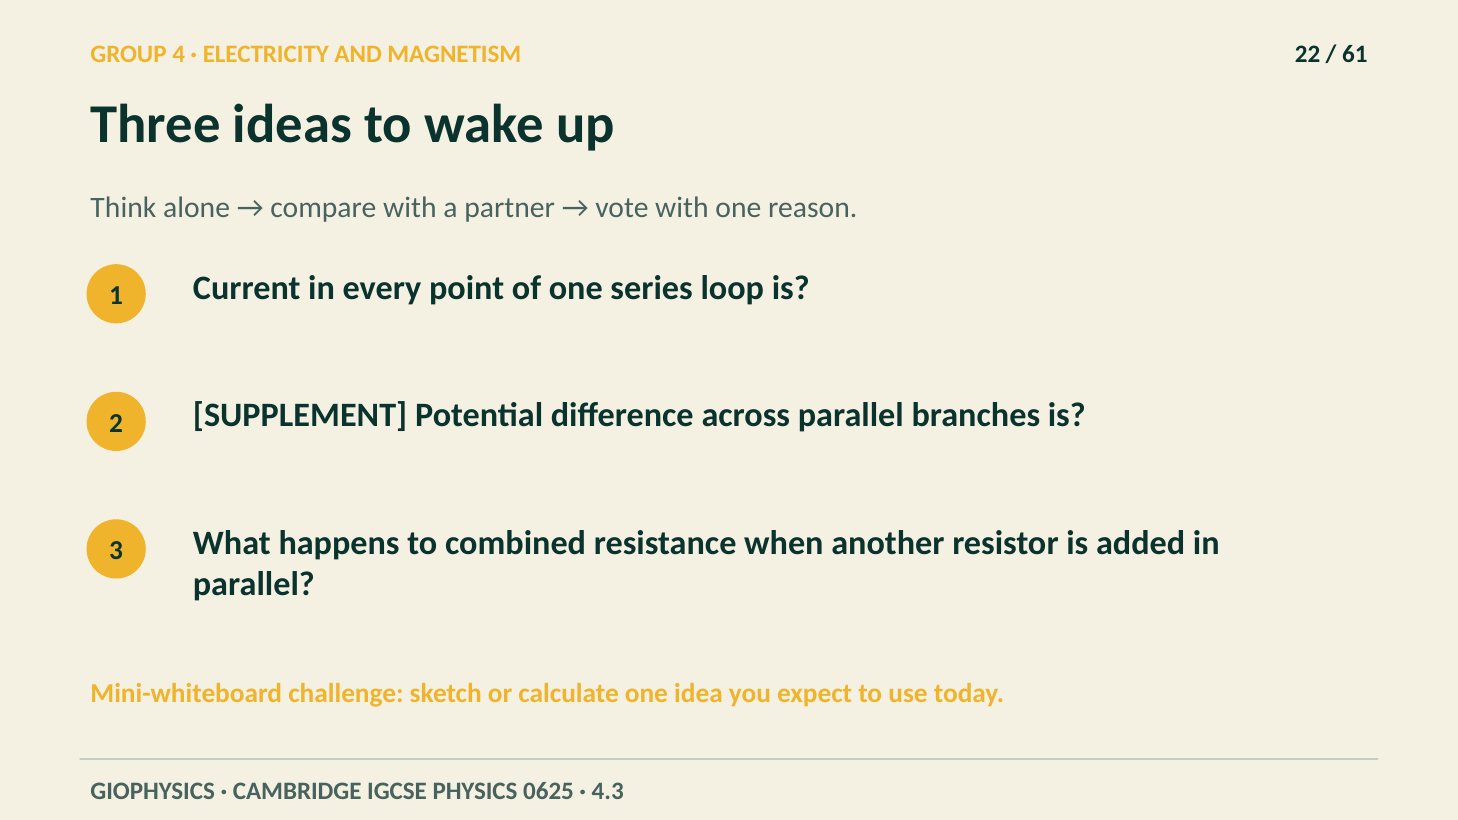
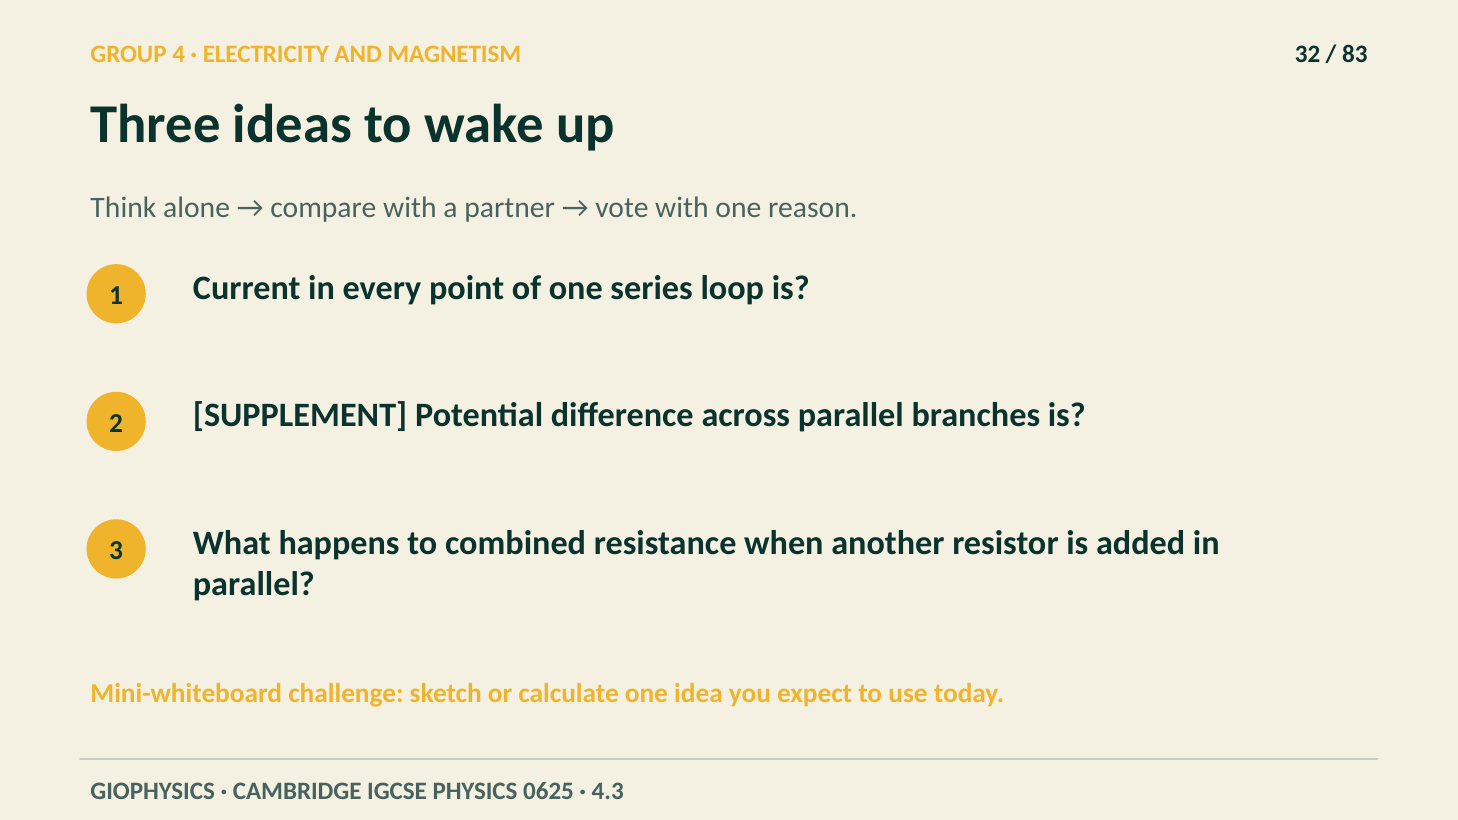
22: 22 -> 32
61: 61 -> 83
